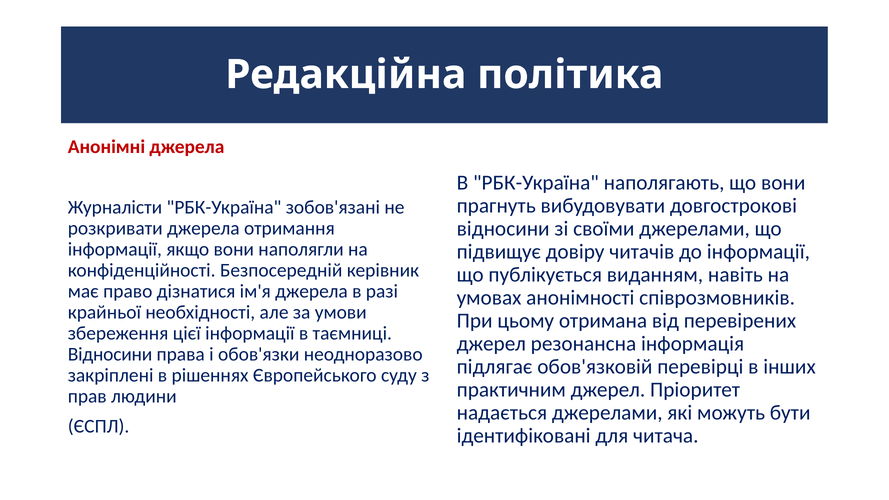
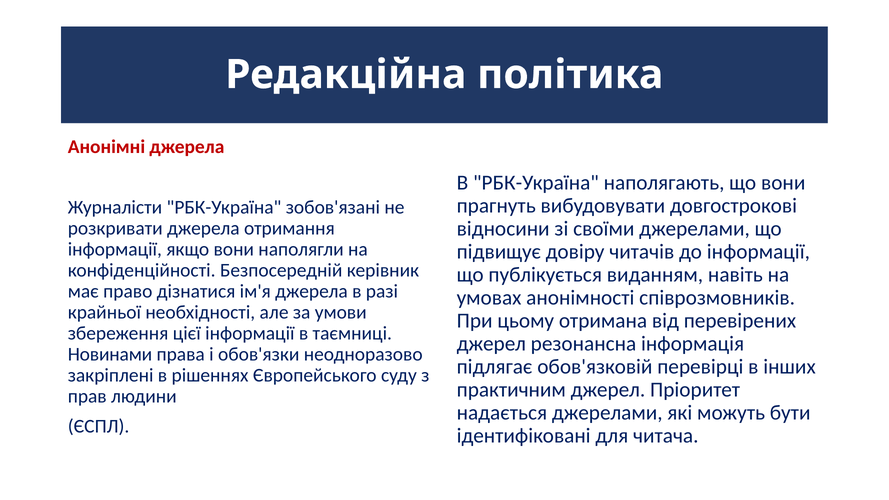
Відносини at (110, 354): Відносини -> Новинами
